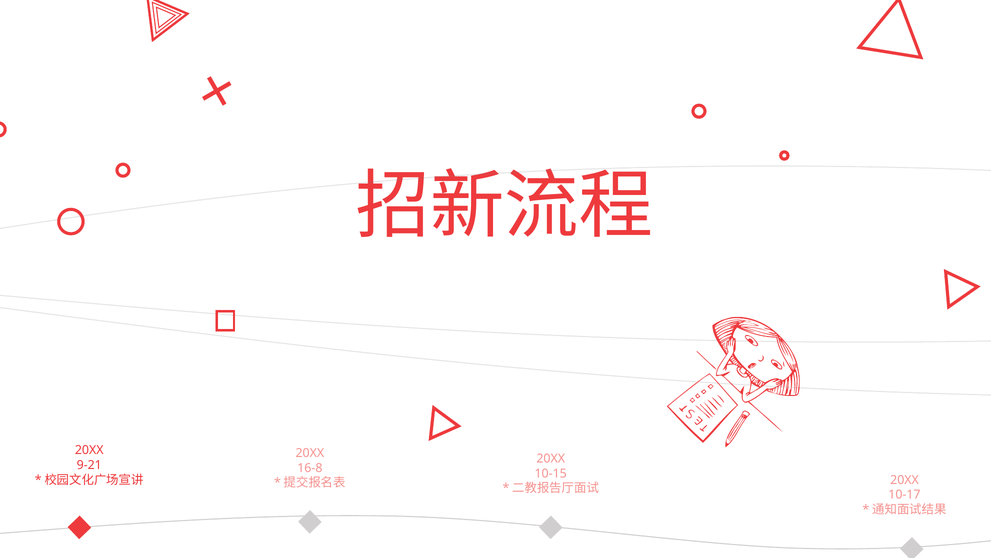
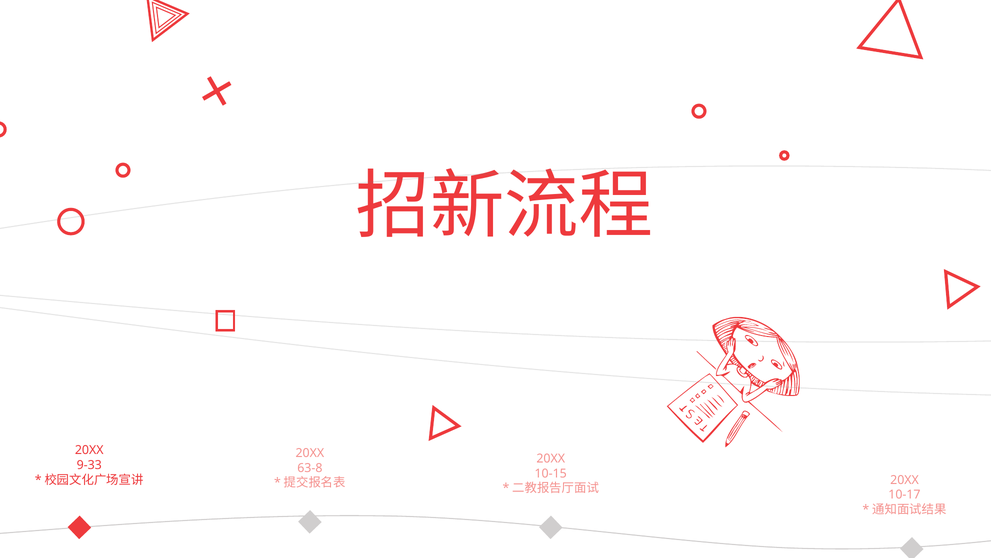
9-21: 9-21 -> 9-33
16-8: 16-8 -> 63-8
